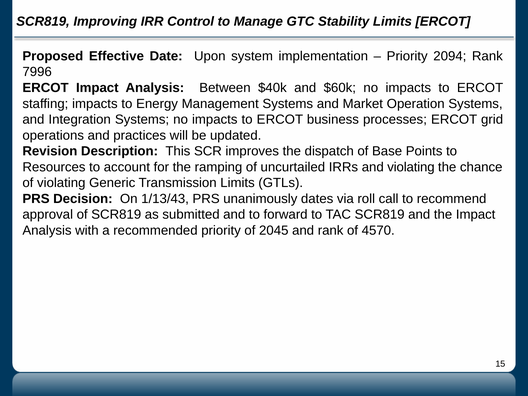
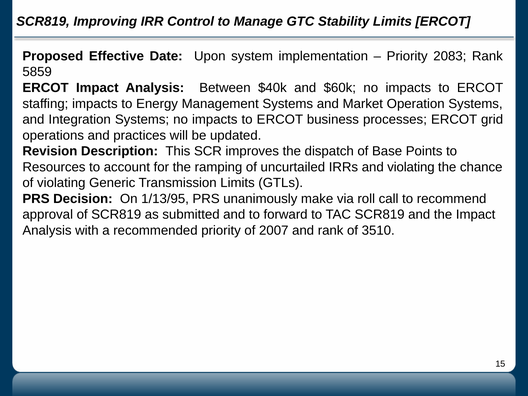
2094: 2094 -> 2083
7996: 7996 -> 5859
1/13/43: 1/13/43 -> 1/13/95
dates: dates -> make
2045: 2045 -> 2007
4570: 4570 -> 3510
